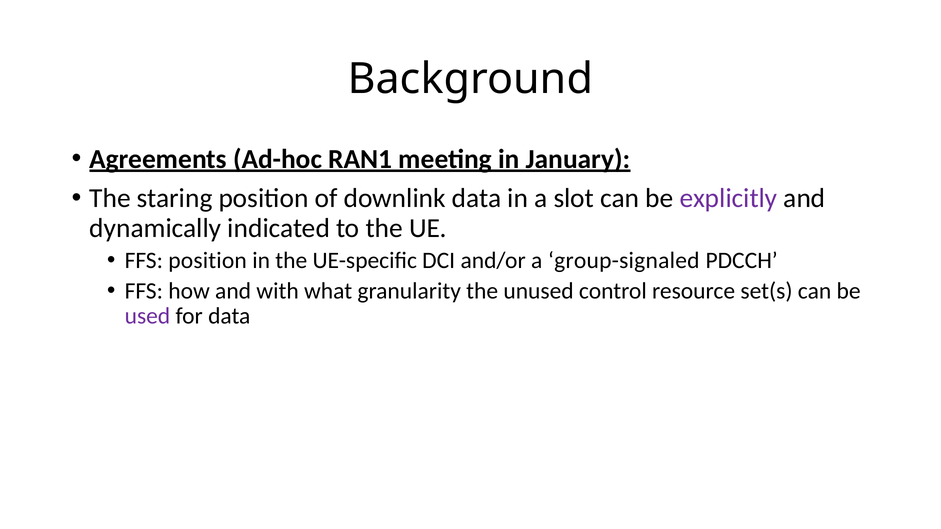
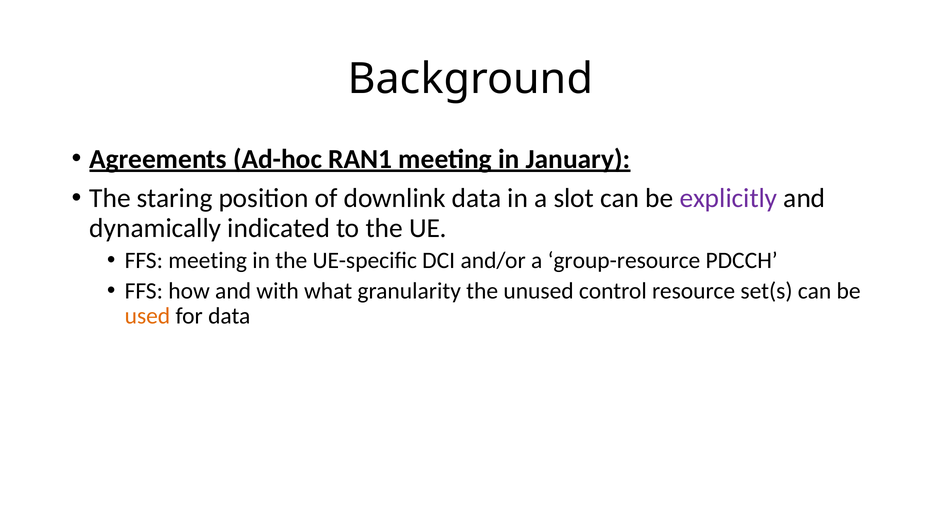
FFS position: position -> meeting
group-signaled: group-signaled -> group-resource
used colour: purple -> orange
